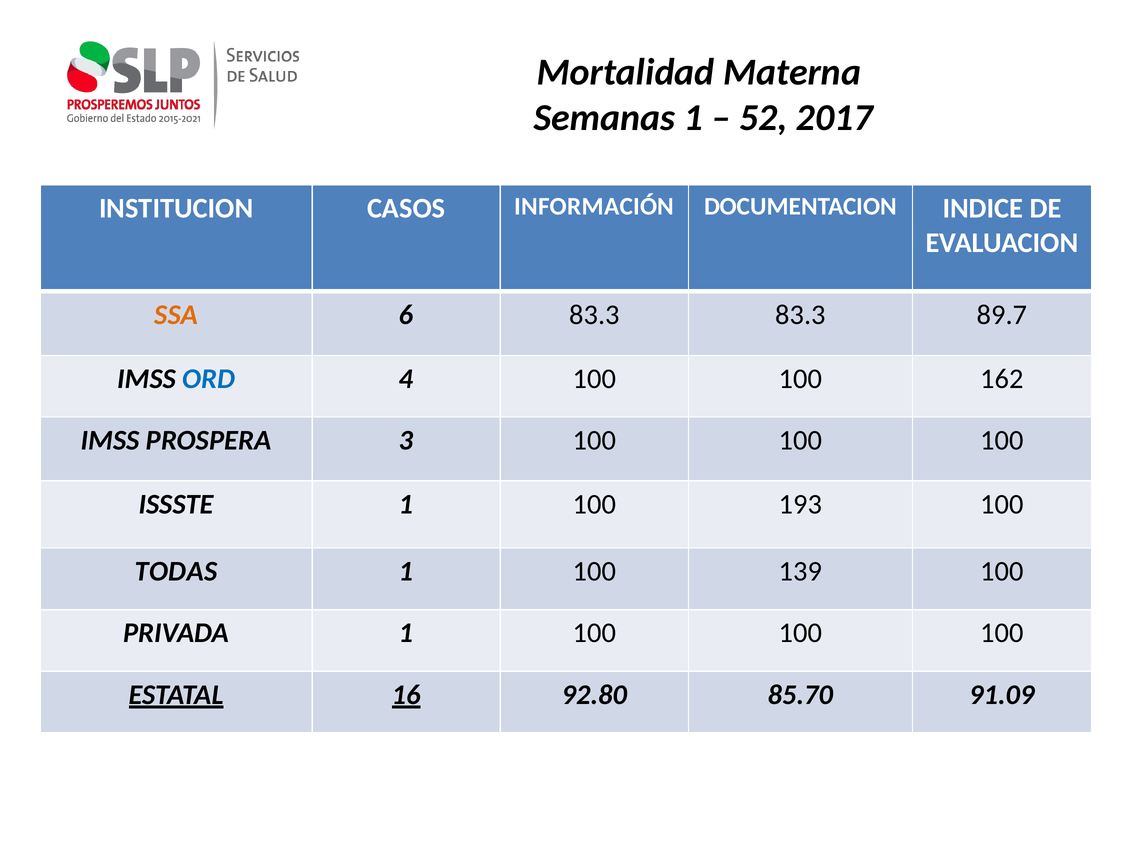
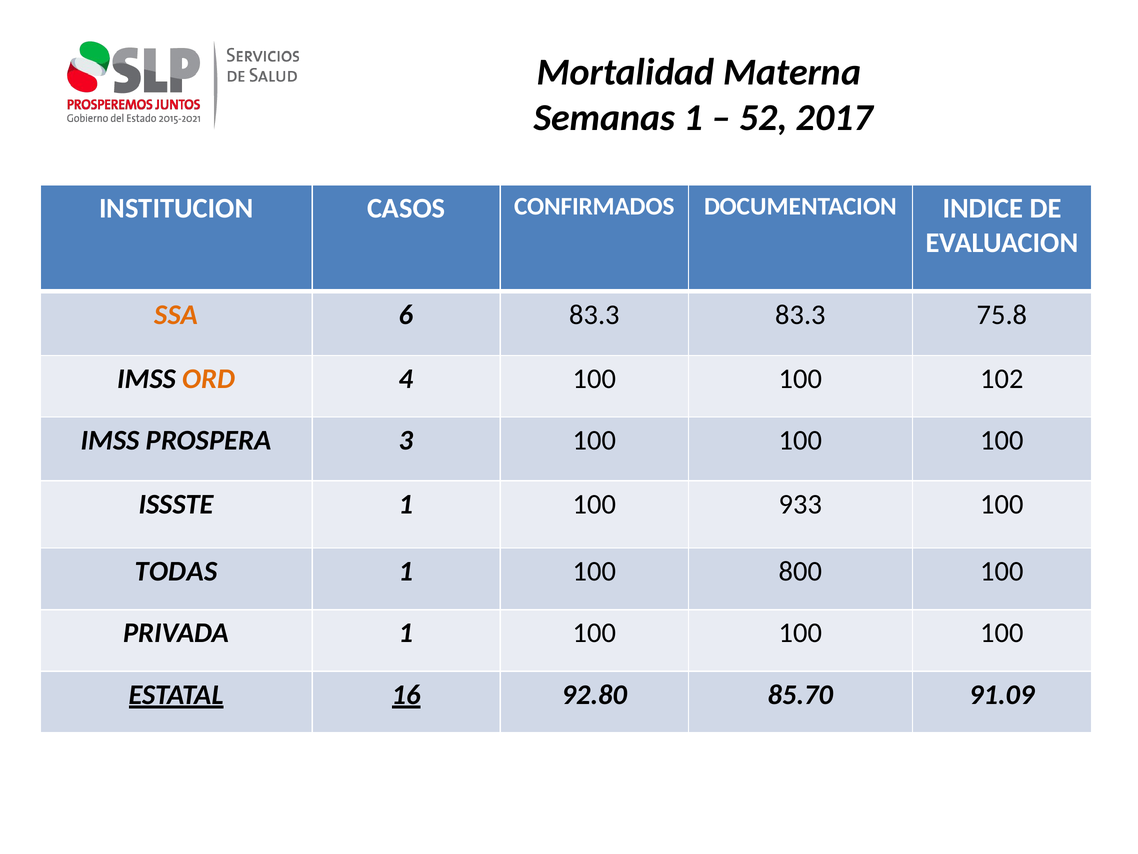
INFORMACIÓN: INFORMACIÓN -> CONFIRMADOS
89.7: 89.7 -> 75.8
ORD colour: blue -> orange
162: 162 -> 102
193: 193 -> 933
139: 139 -> 800
